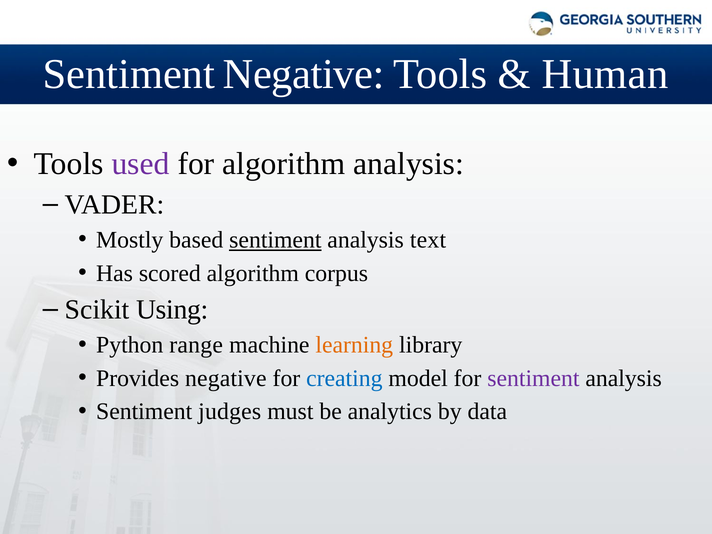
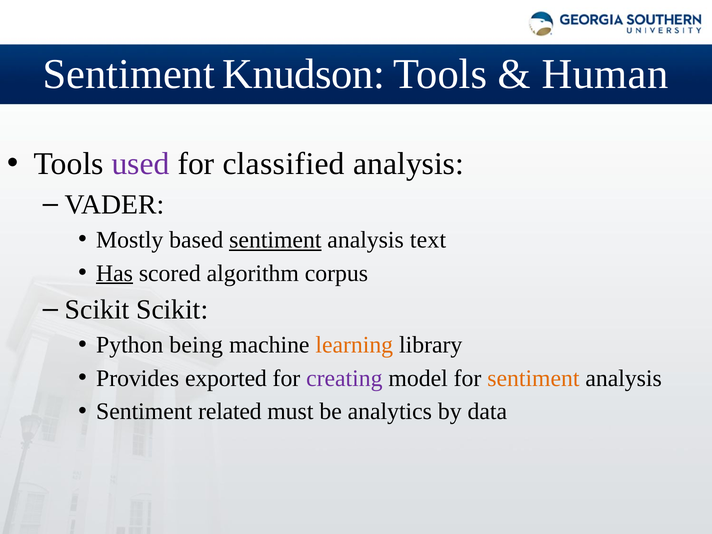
Sentiment Negative: Negative -> Knudson
for algorithm: algorithm -> classified
Has underline: none -> present
Scikit Using: Using -> Scikit
range: range -> being
Provides negative: negative -> exported
creating colour: blue -> purple
sentiment at (533, 378) colour: purple -> orange
judges: judges -> related
